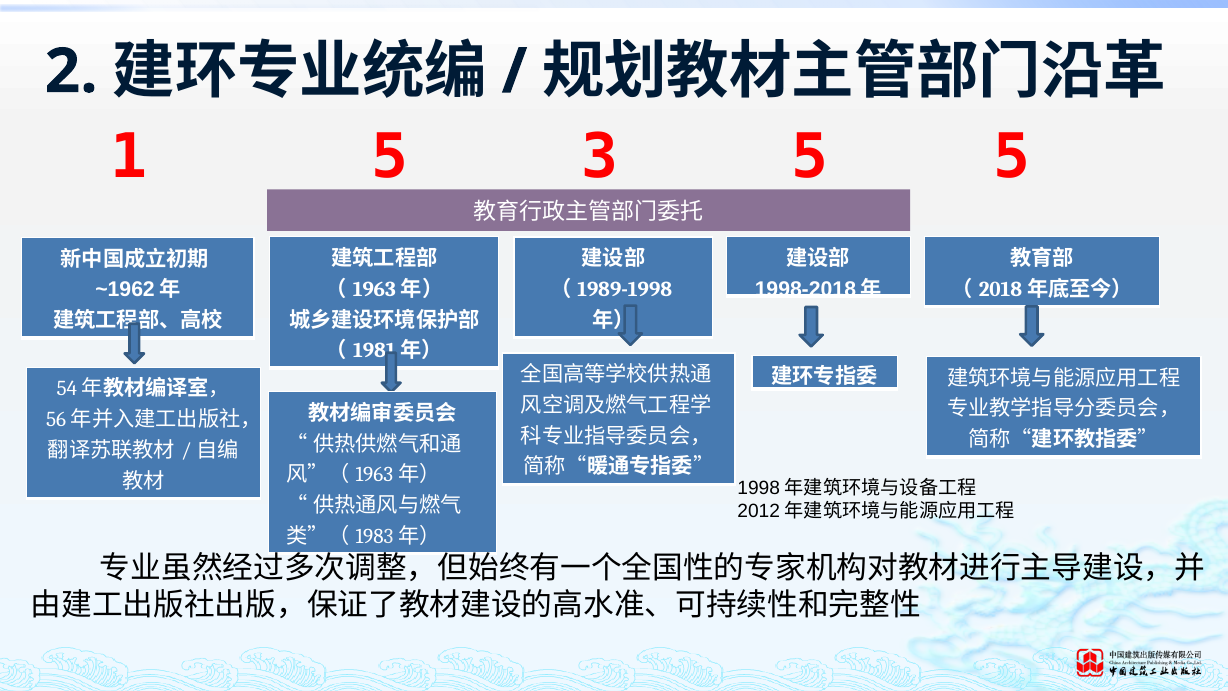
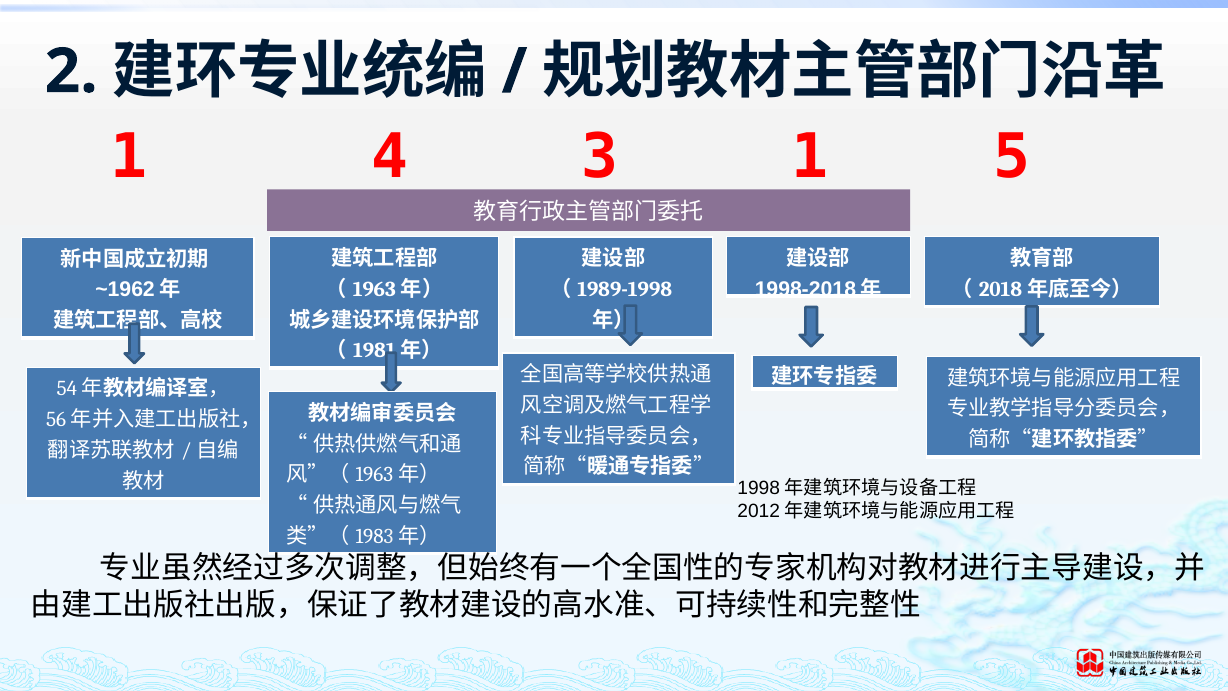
1 5: 5 -> 4
3 5: 5 -> 1
